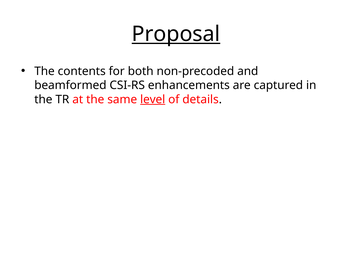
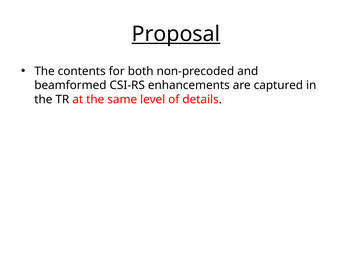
level underline: present -> none
